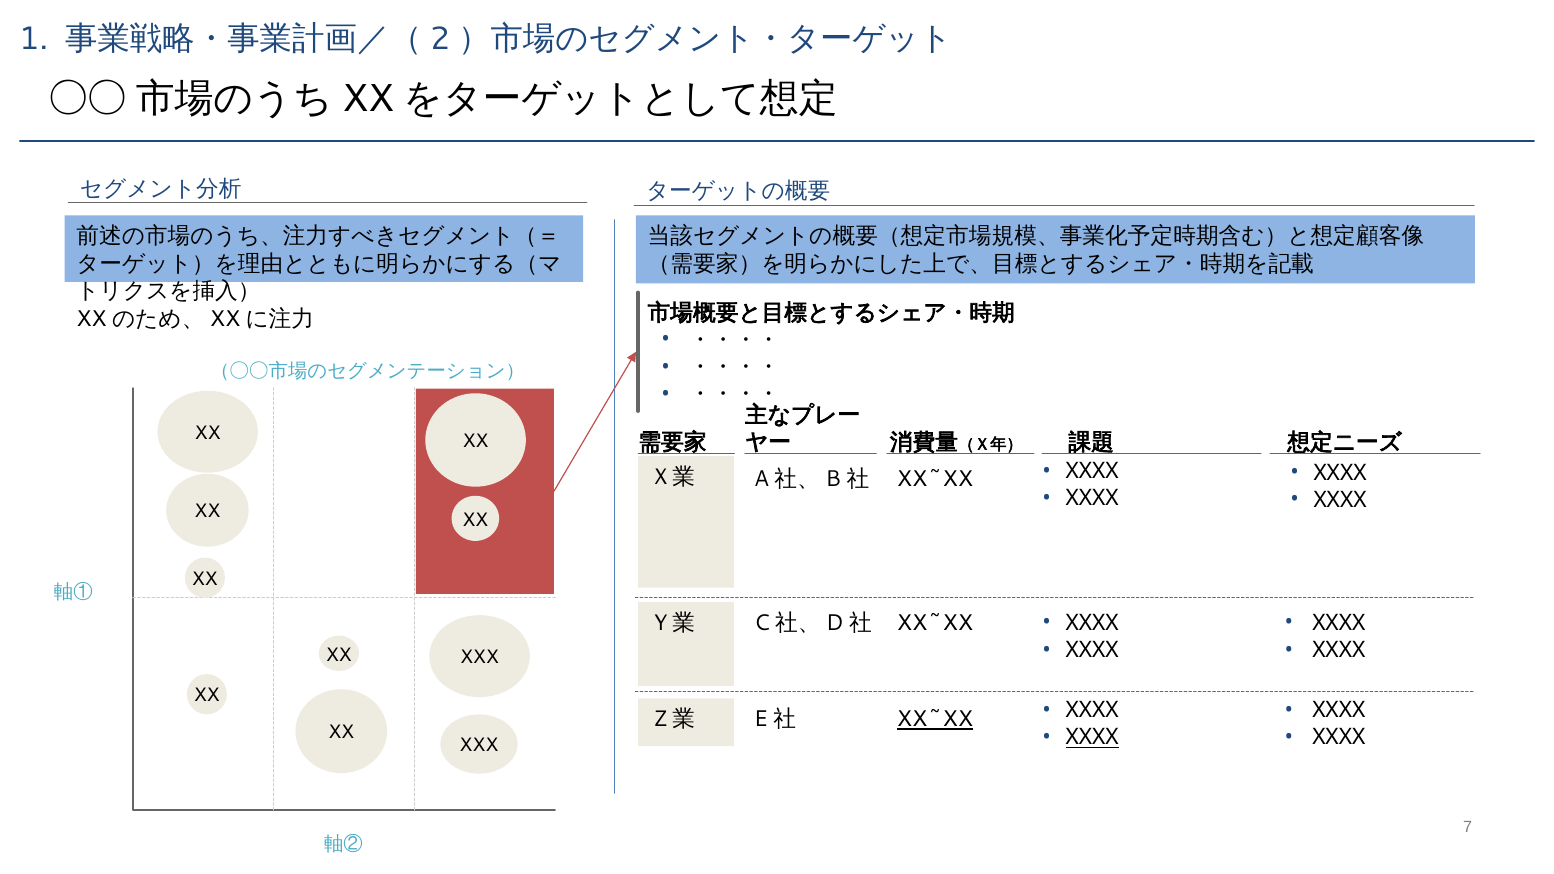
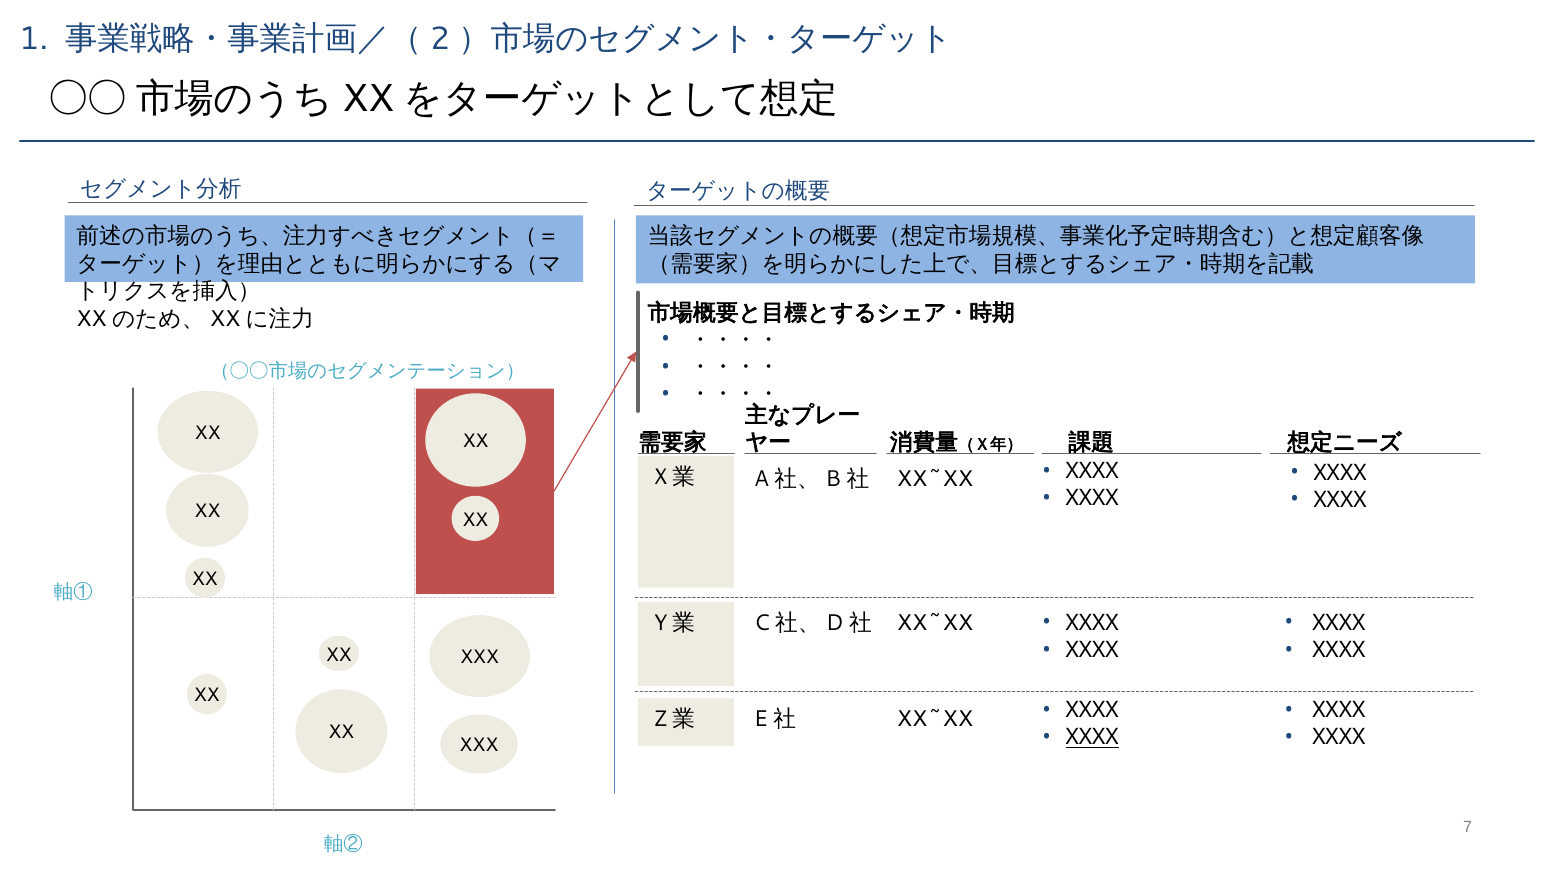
XX~XX at (935, 720) underline: present -> none
